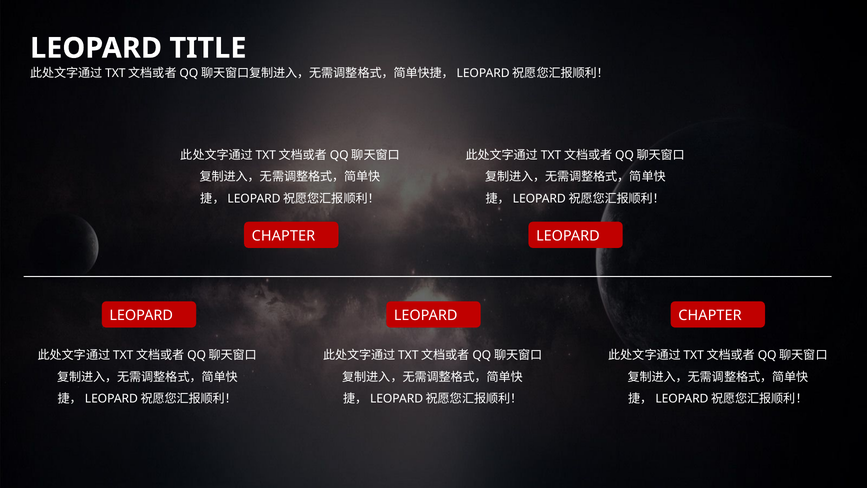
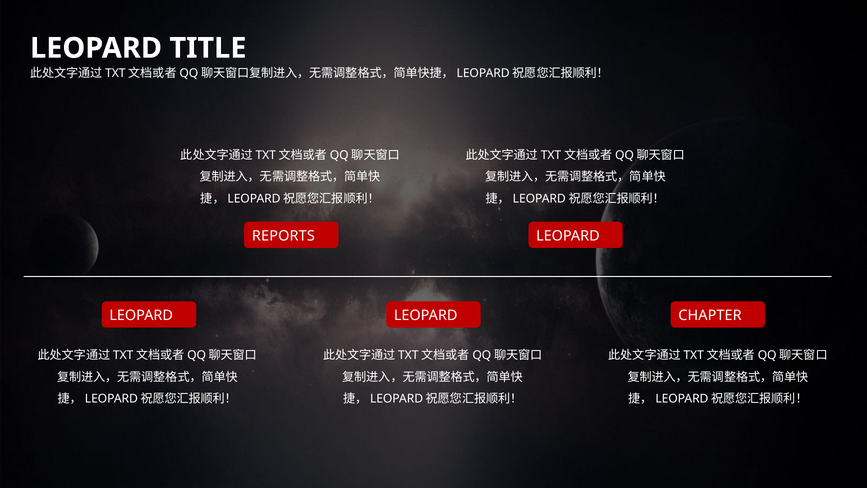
CHAPTER at (283, 236): CHAPTER -> REPORTS
